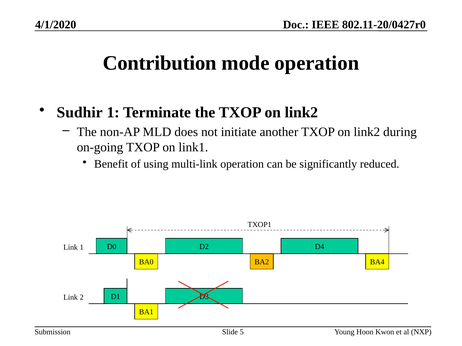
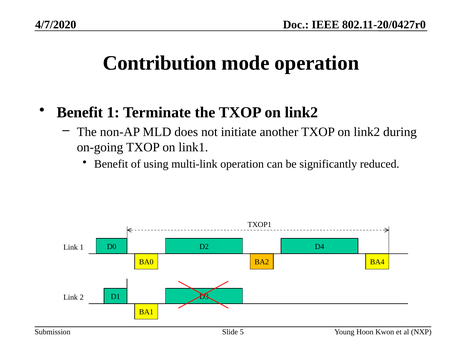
4/1/2020: 4/1/2020 -> 4/7/2020
Sudhir at (80, 113): Sudhir -> Benefit
